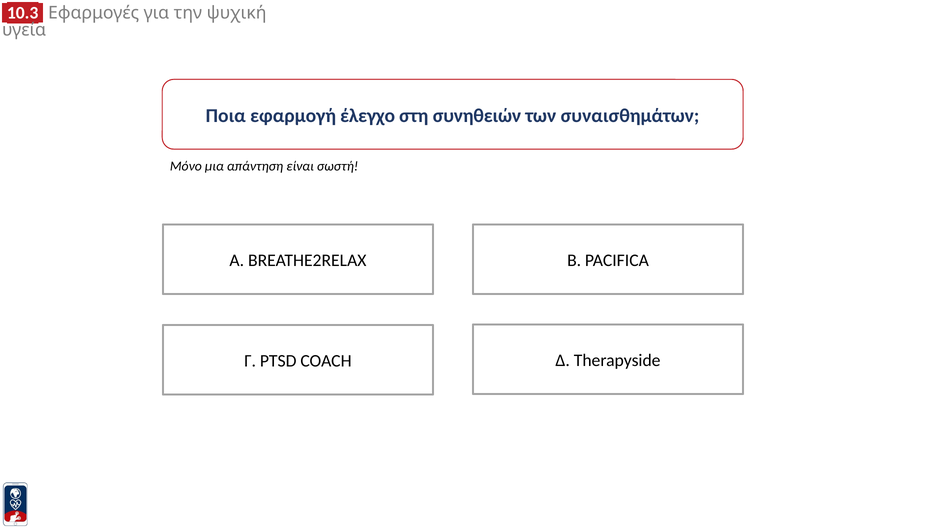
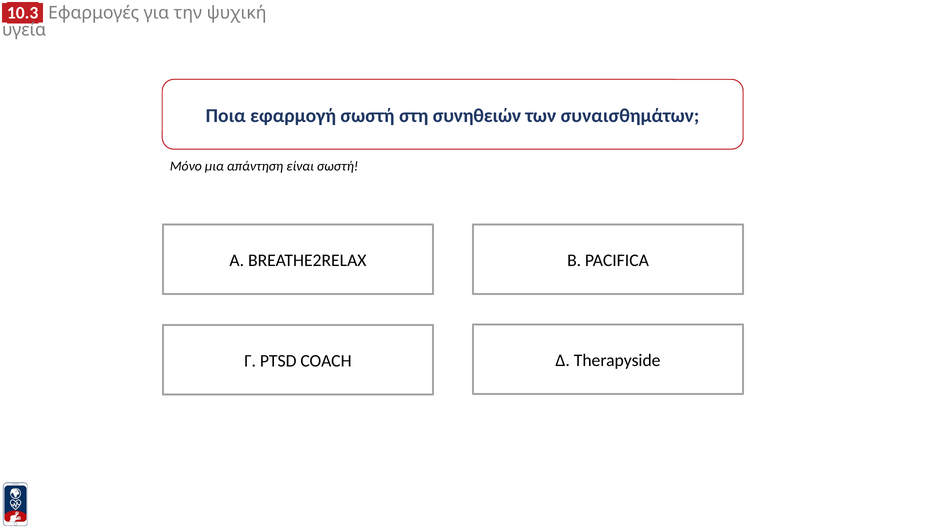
εφαρμογή έλεγχο: έλεγχο -> σωστή
